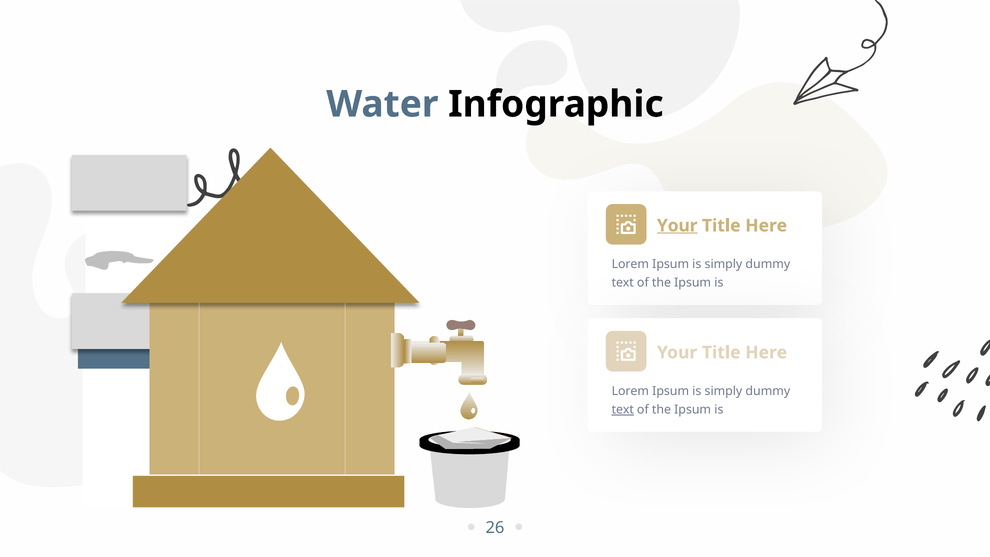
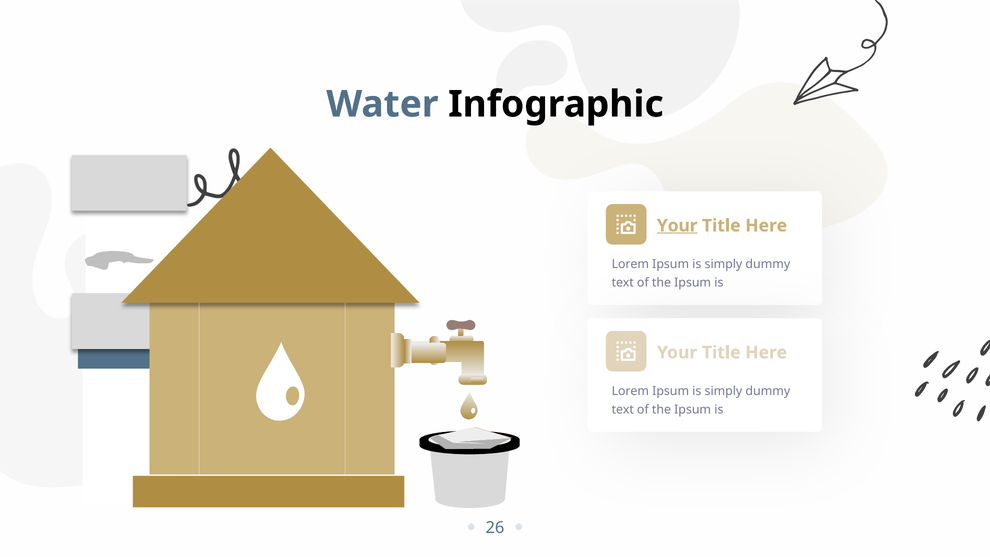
text at (623, 410) underline: present -> none
